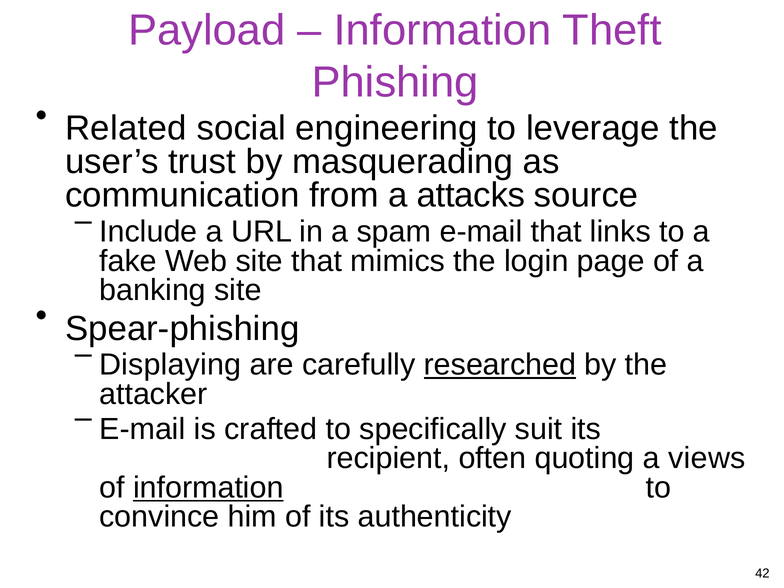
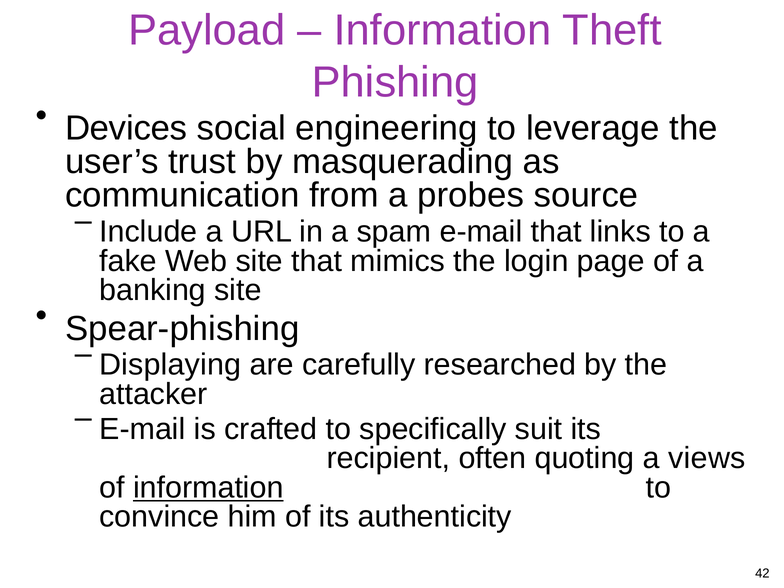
Related: Related -> Devices
attacks: attacks -> probes
researched underline: present -> none
